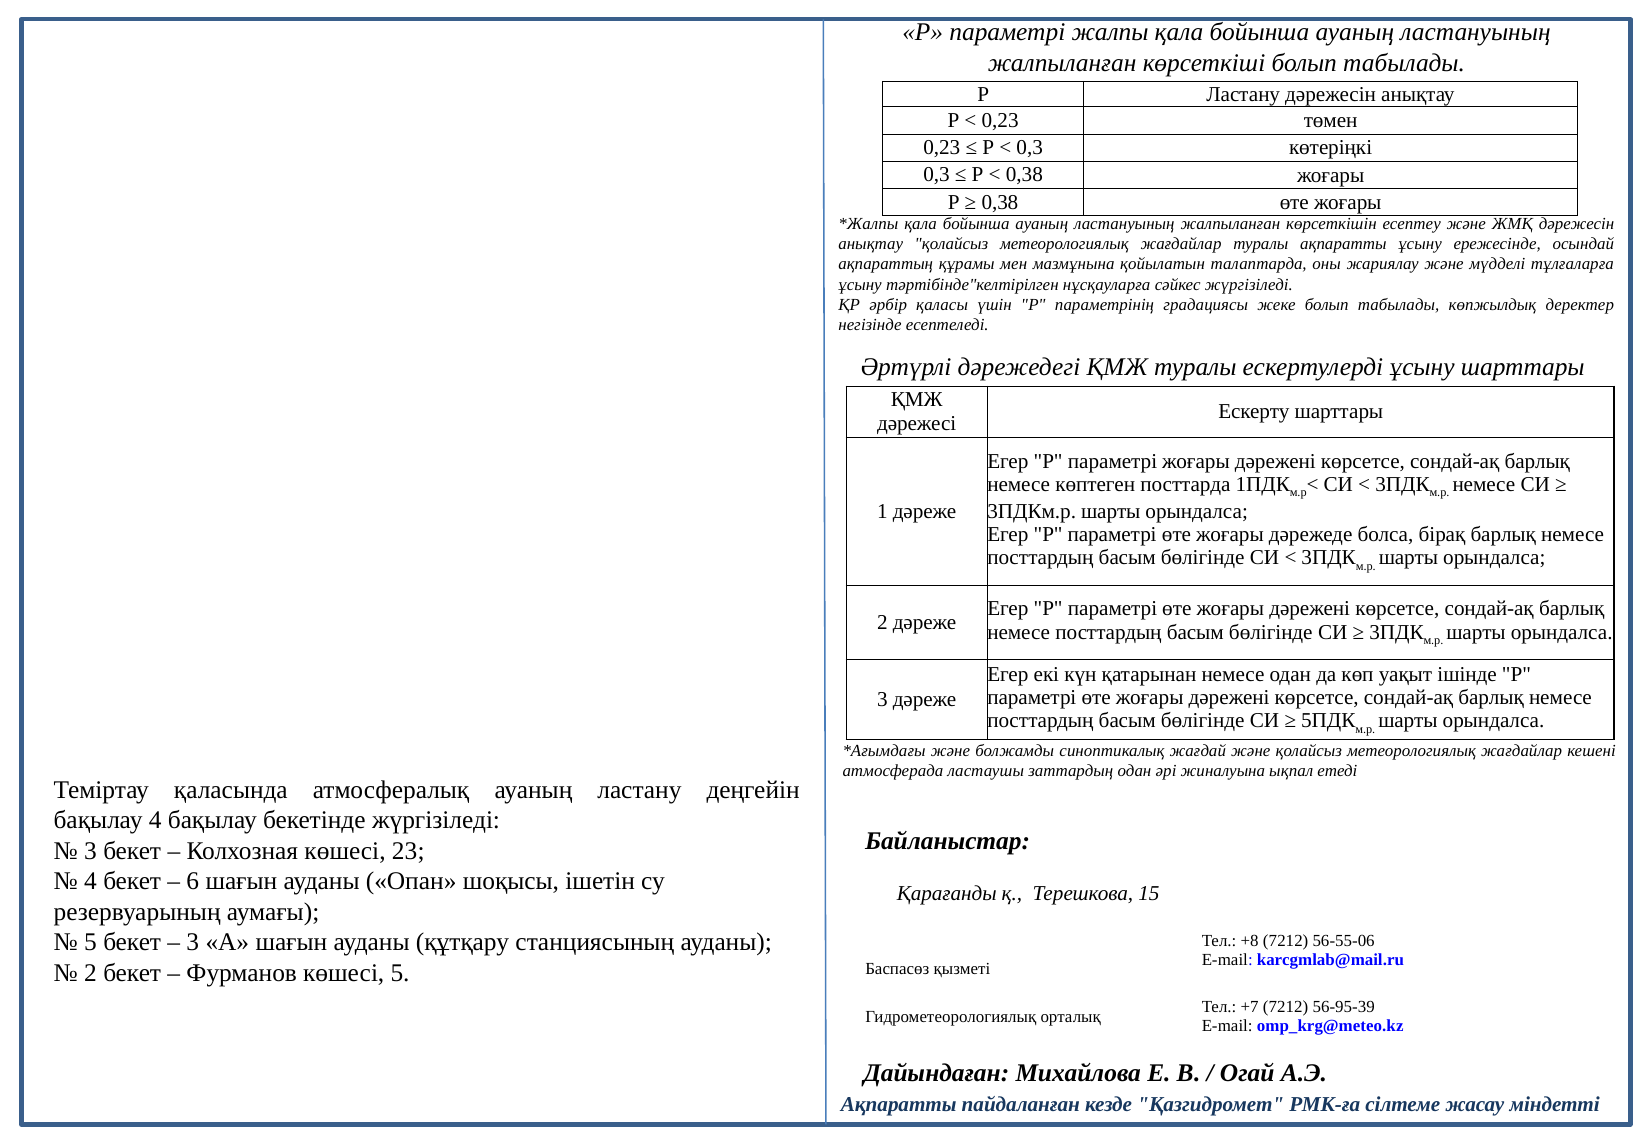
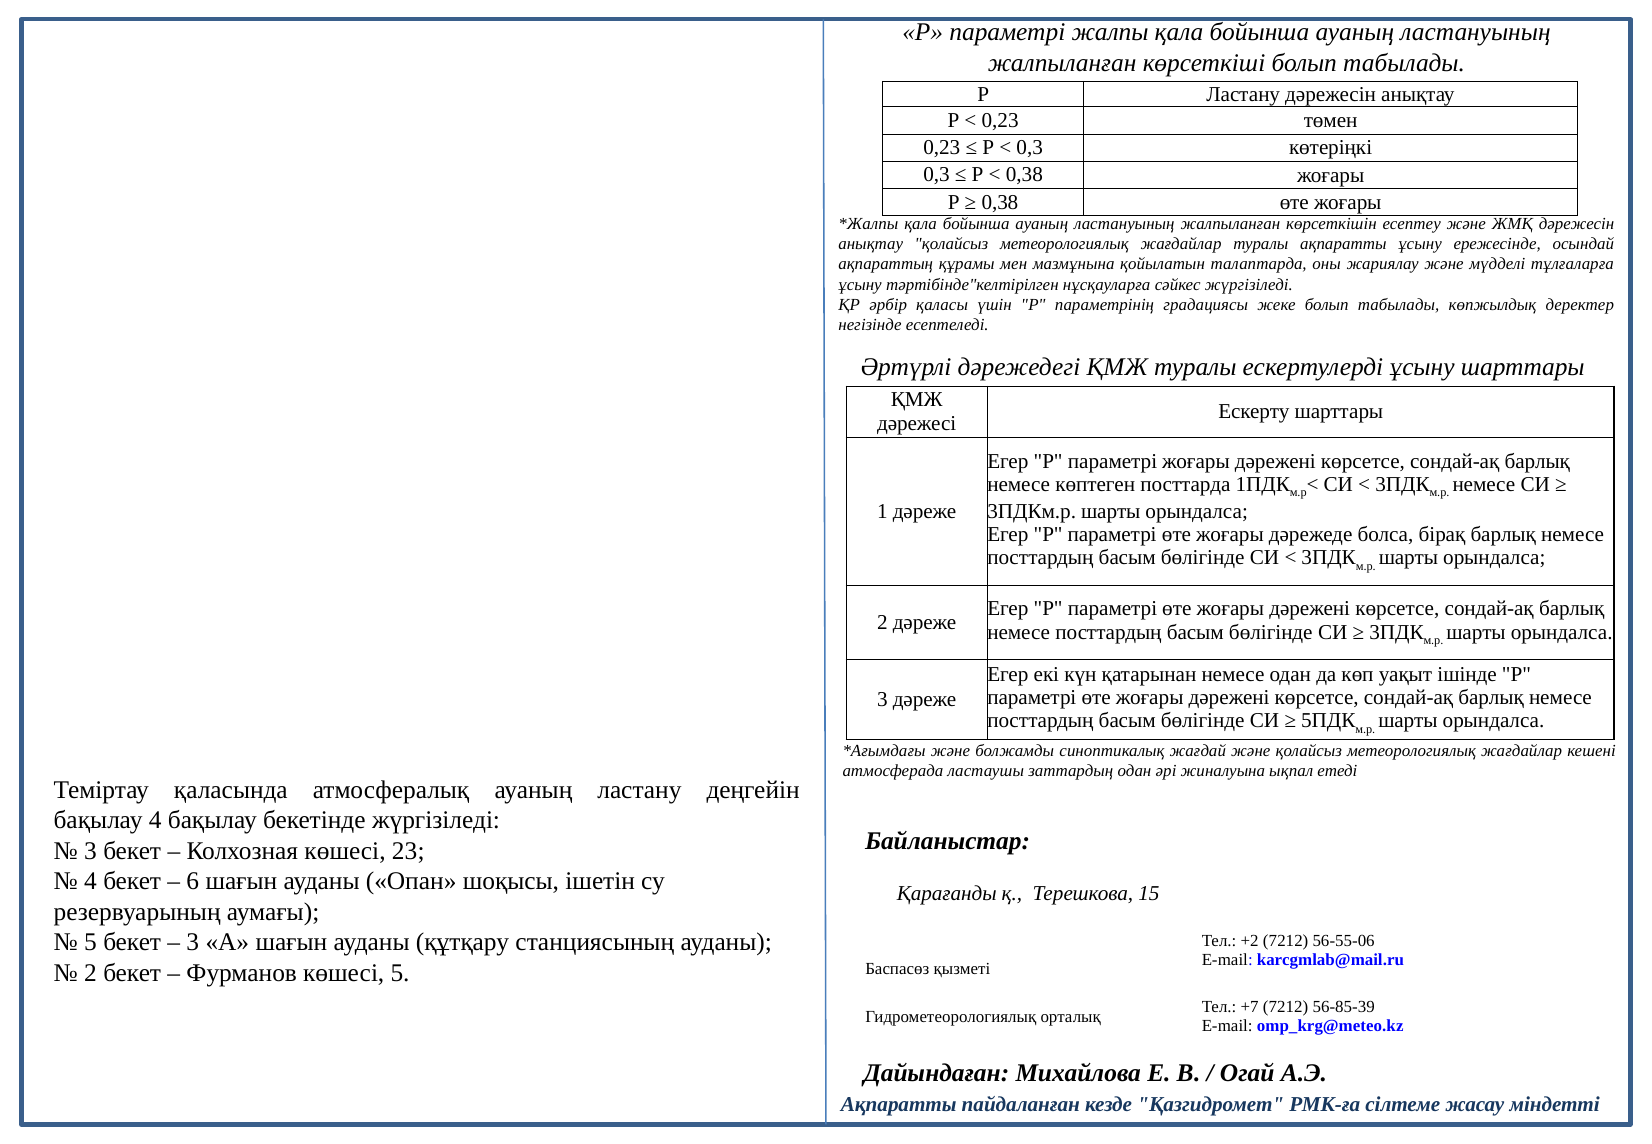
+8: +8 -> +2
56-95-39: 56-95-39 -> 56-85-39
